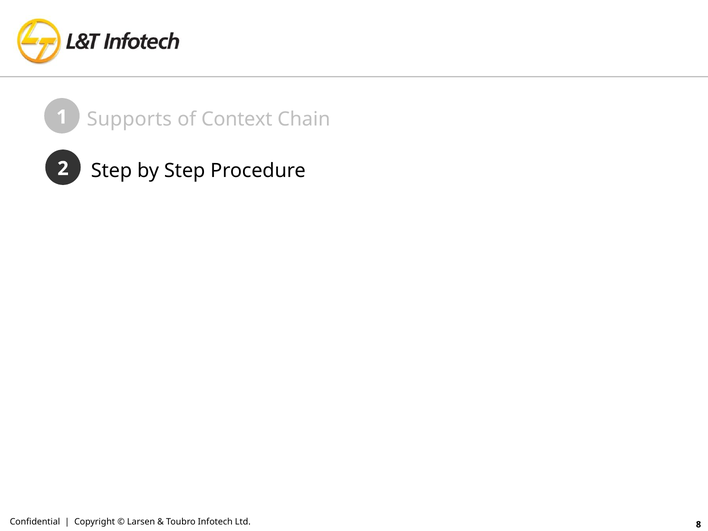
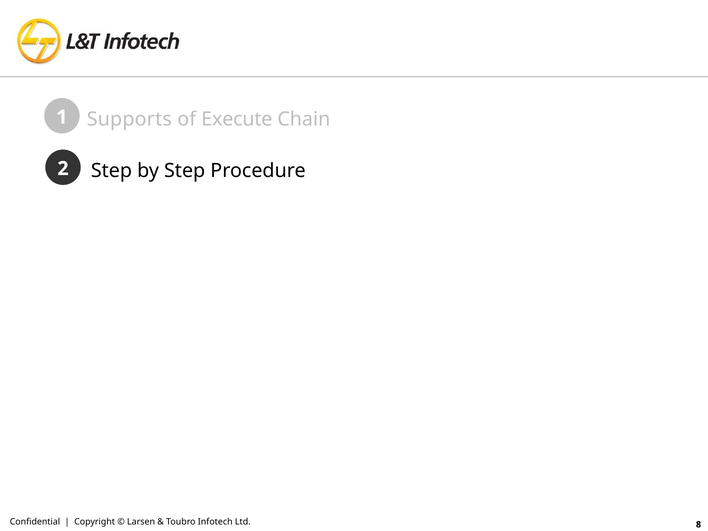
Context: Context -> Execute
